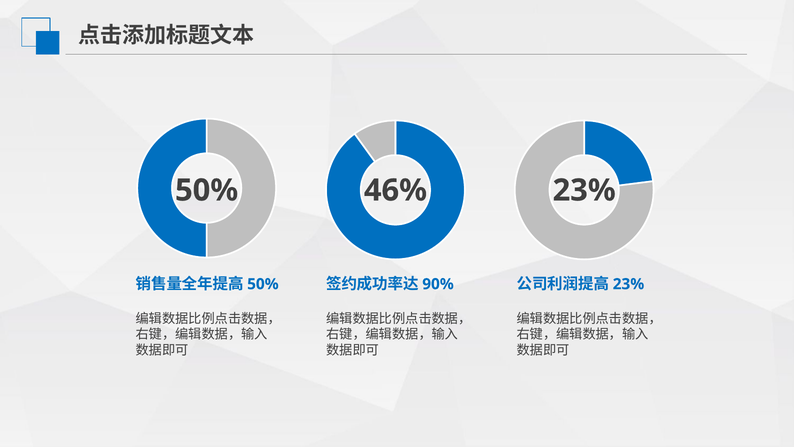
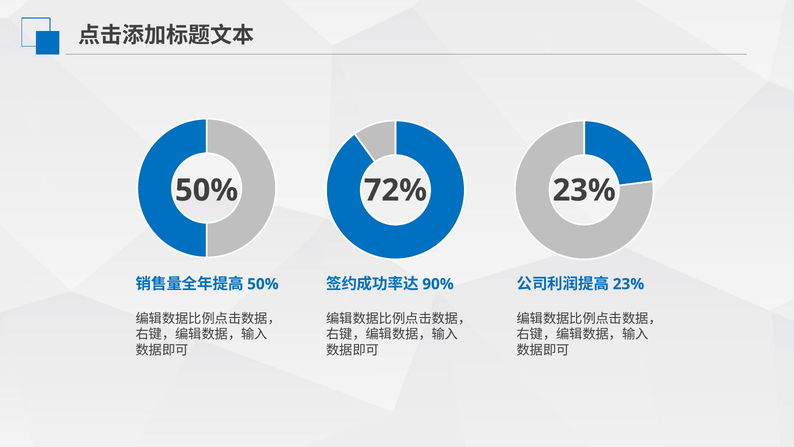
46%: 46% -> 72%
